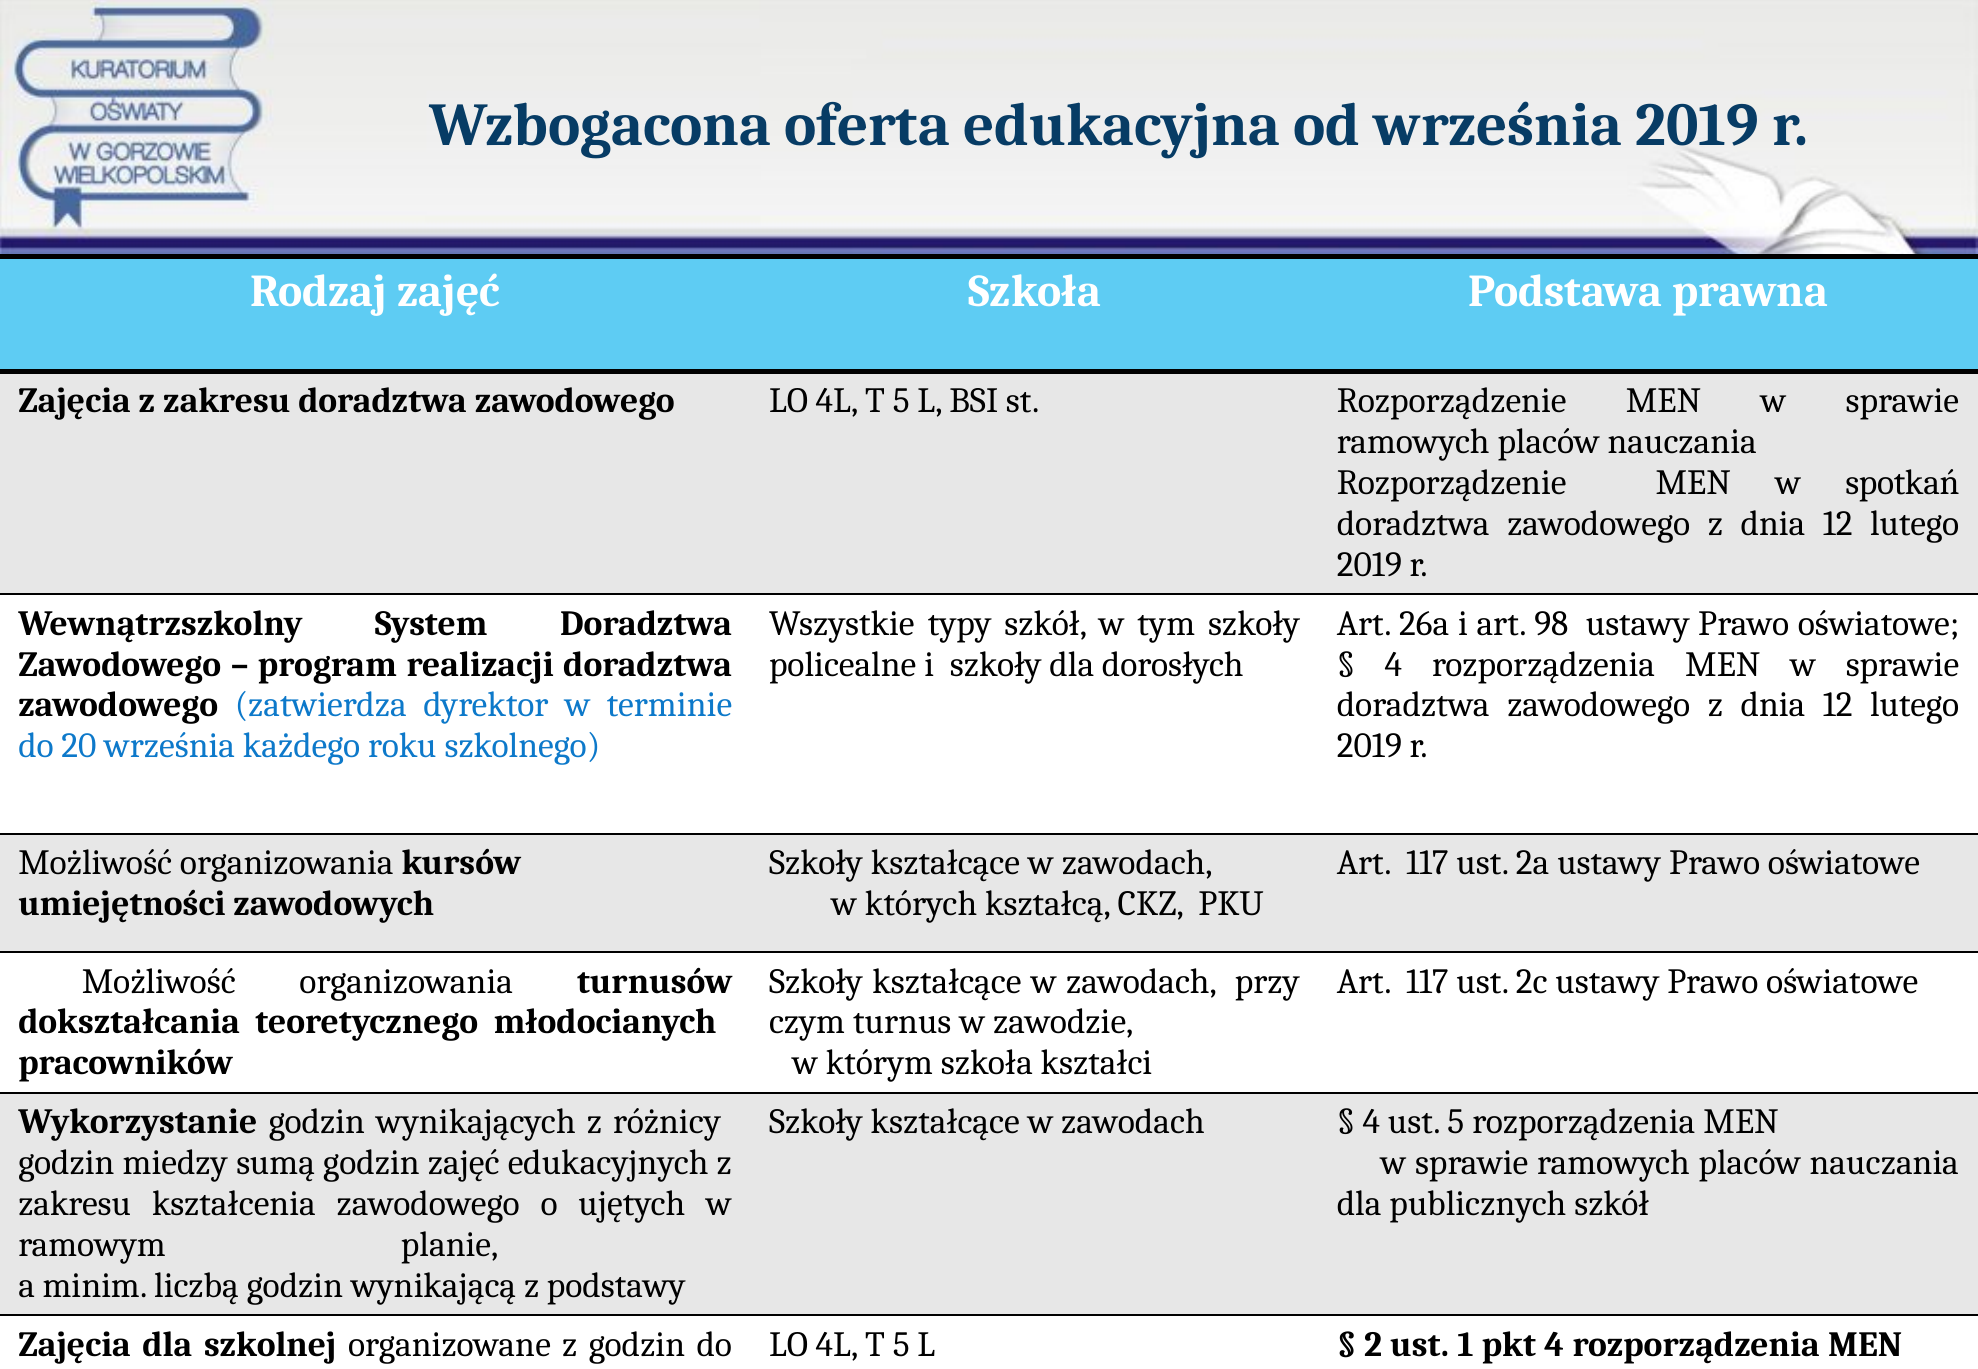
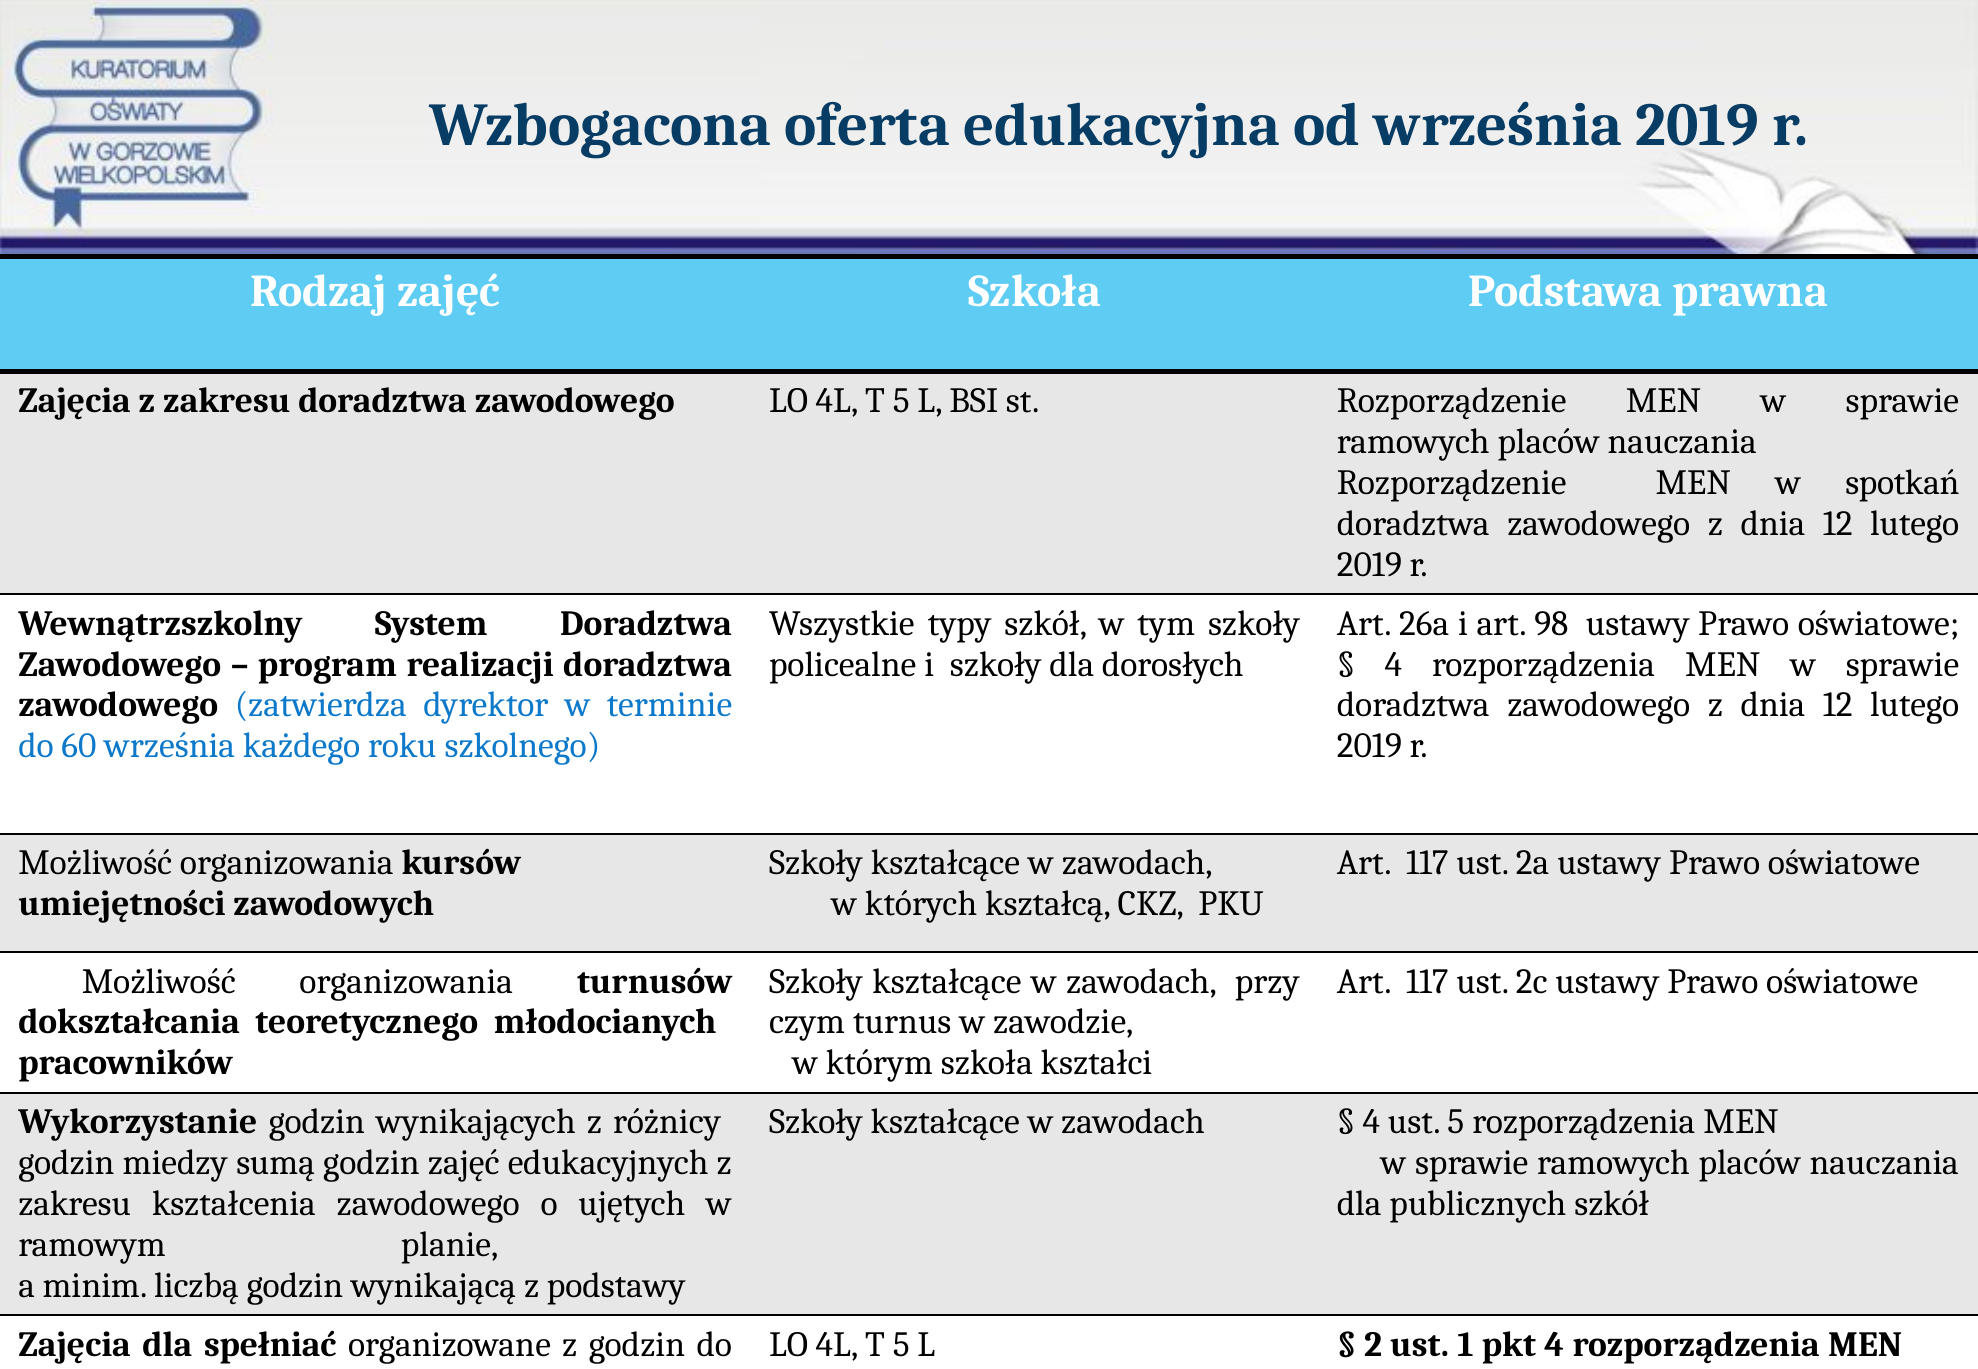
20: 20 -> 60
szkolnej: szkolnej -> spełniać
